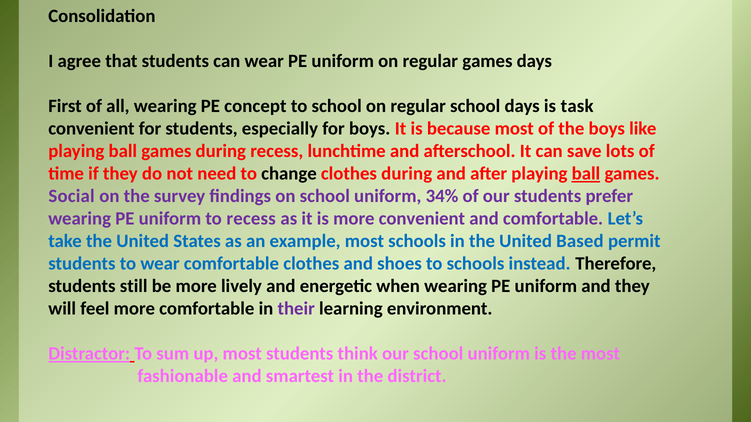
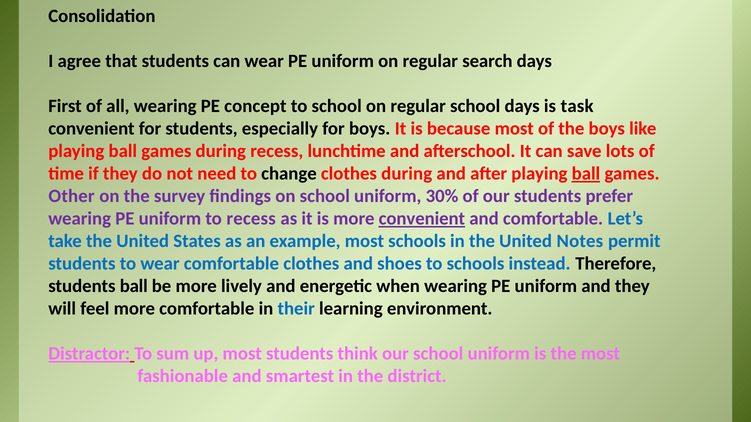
regular games: games -> search
Social: Social -> Other
34%: 34% -> 30%
convenient at (422, 219) underline: none -> present
Based: Based -> Notes
students still: still -> ball
their colour: purple -> blue
